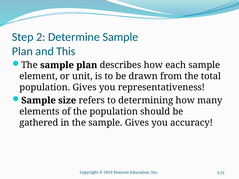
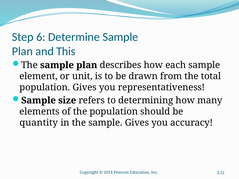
2: 2 -> 6
gathered: gathered -> quantity
